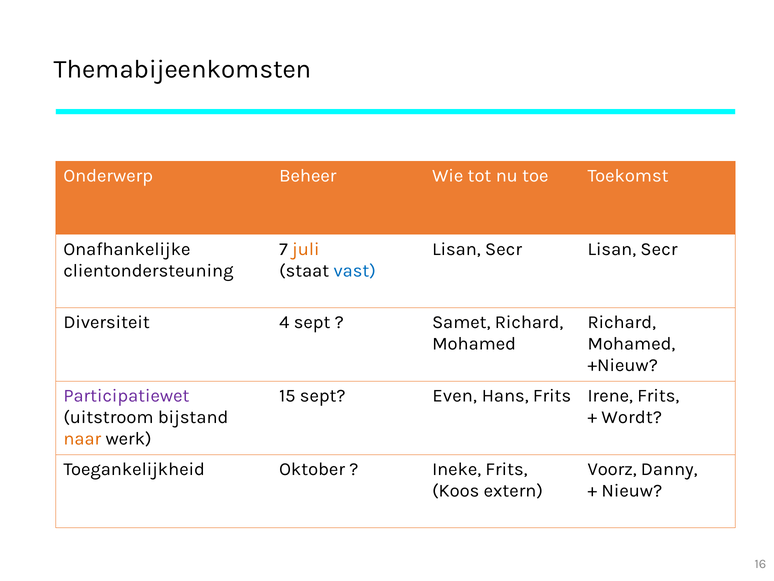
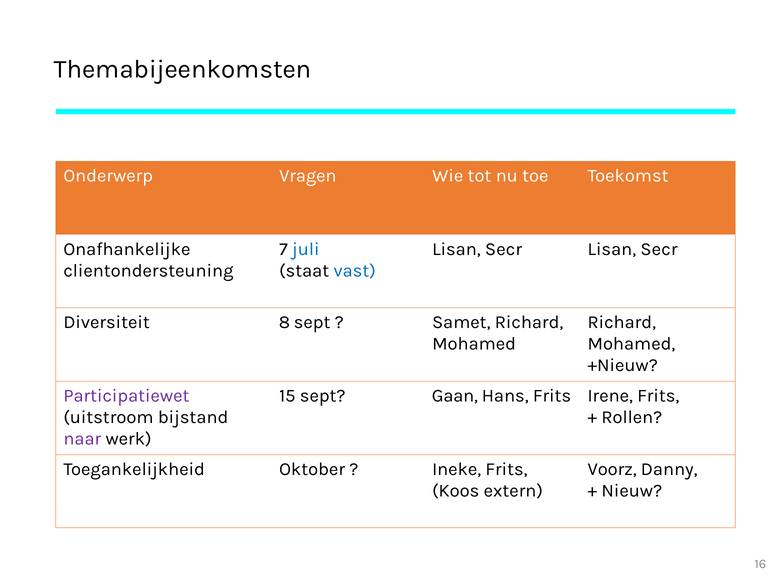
Beheer: Beheer -> Vragen
juli colour: orange -> blue
4: 4 -> 8
Even: Even -> Gaan
Wordt: Wordt -> Rollen
naar colour: orange -> purple
